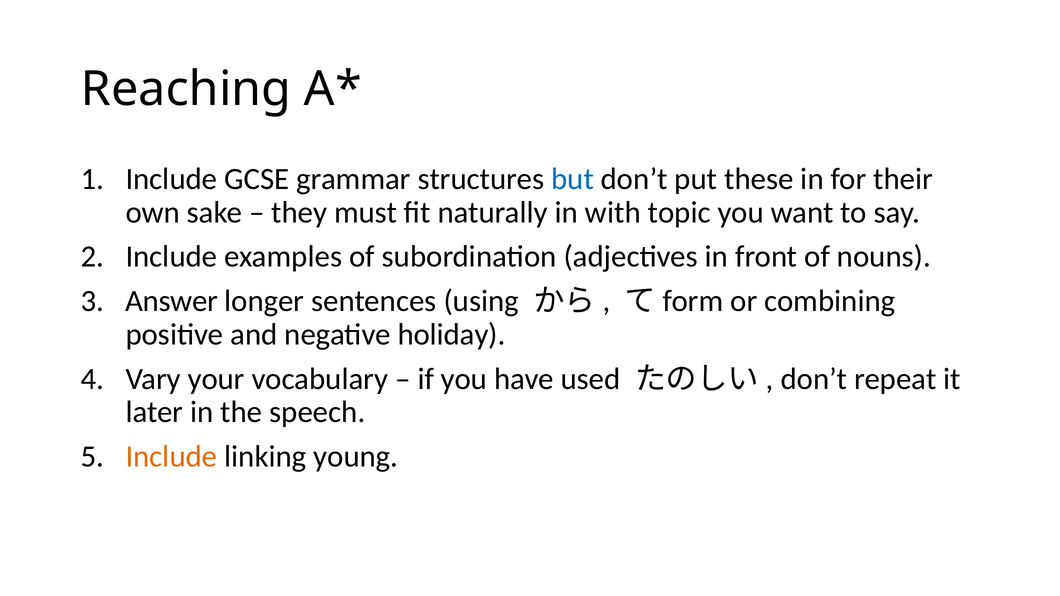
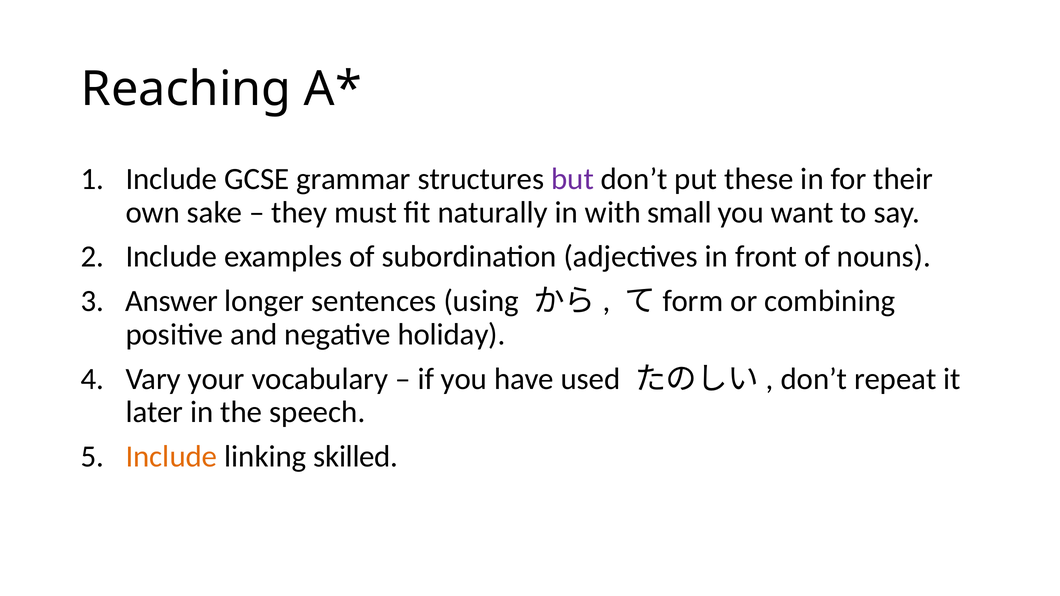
but colour: blue -> purple
topic: topic -> small
young: young -> skilled
